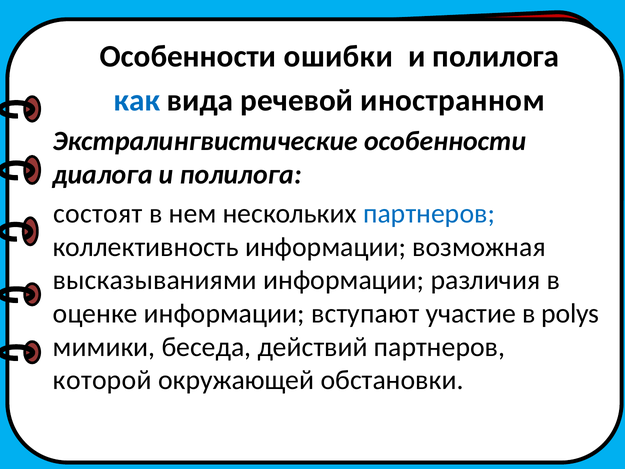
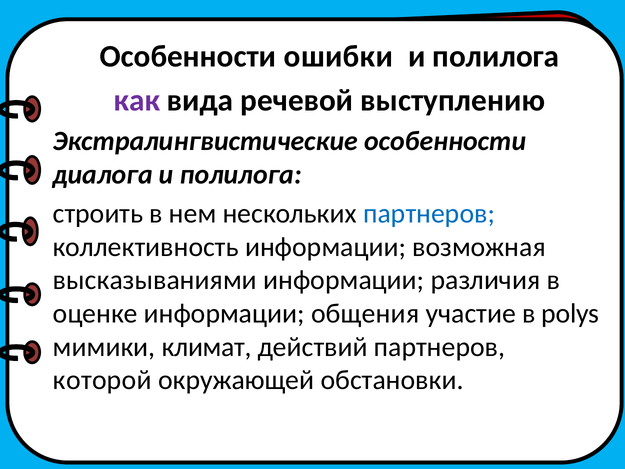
как colour: blue -> purple
иностранном: иностранном -> выступлению
состоят: состоят -> строить
вступают: вступают -> общения
беседа: беседа -> климат
